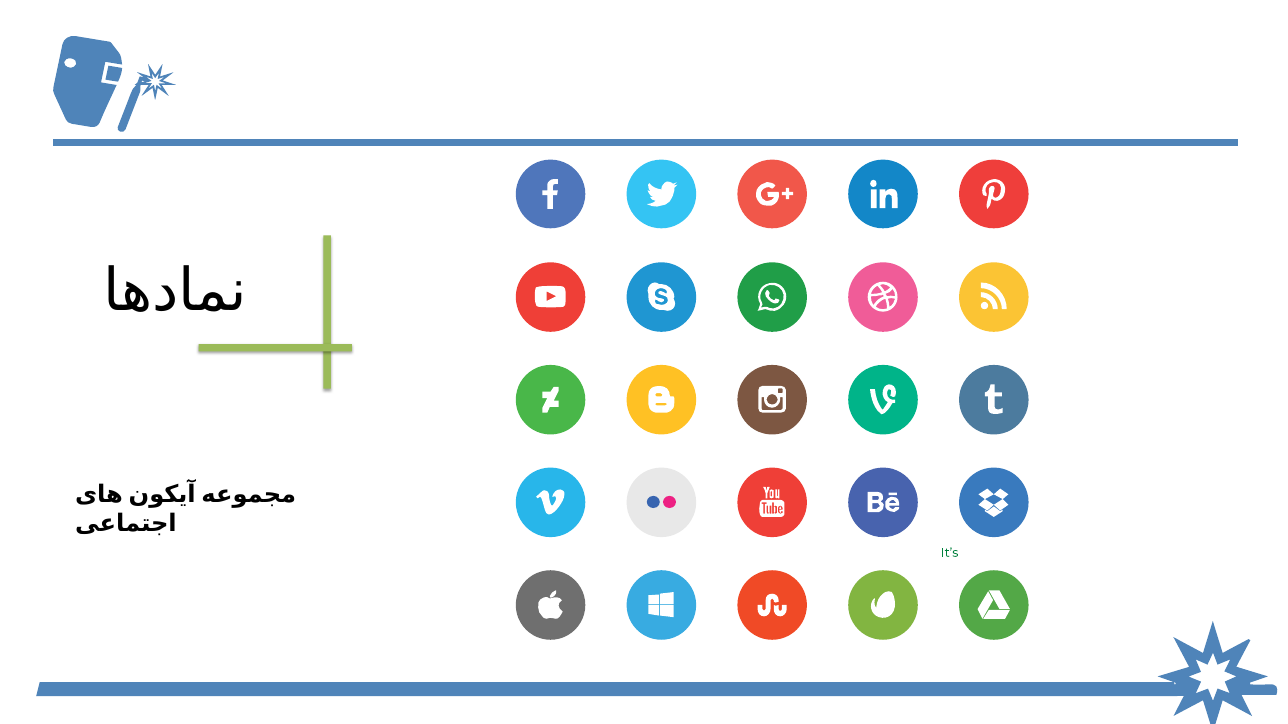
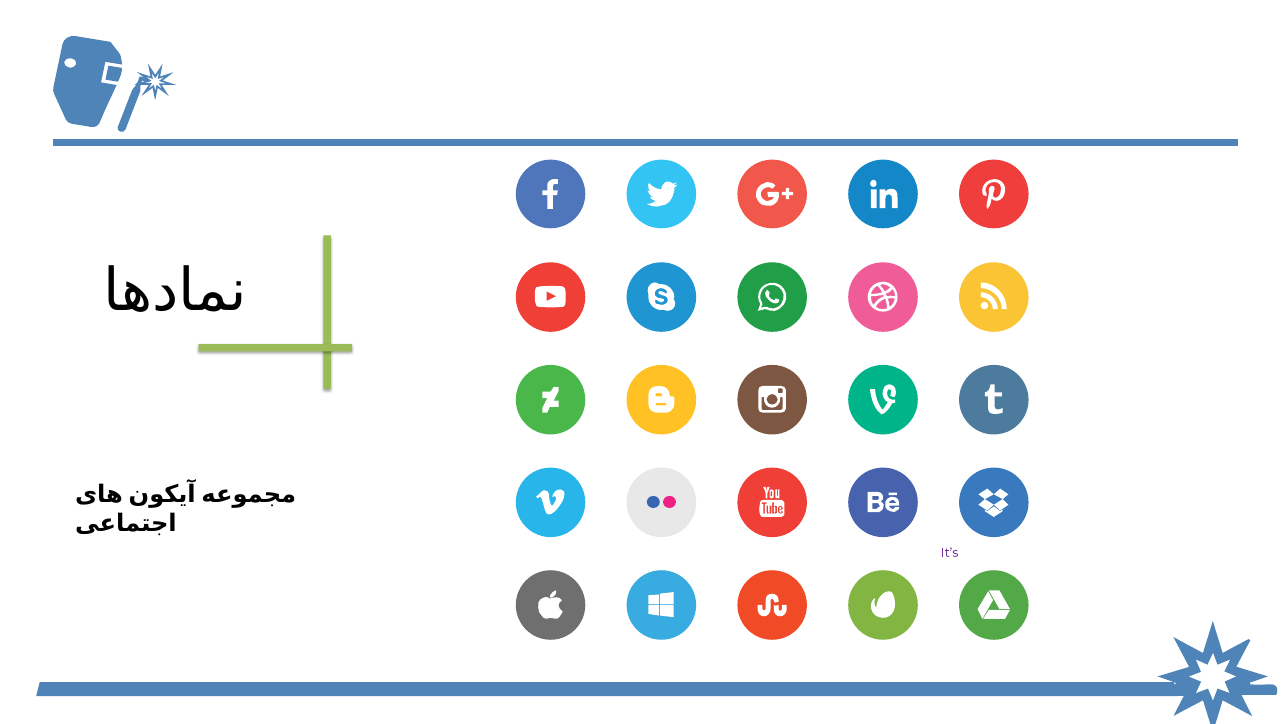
It’s colour: green -> purple
